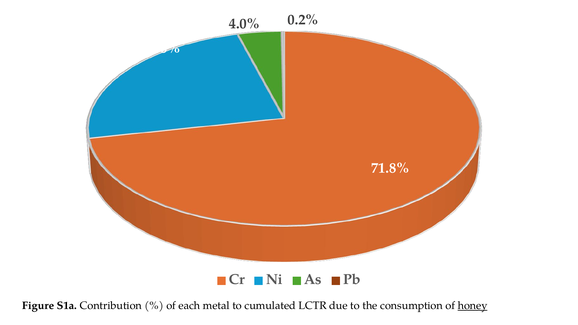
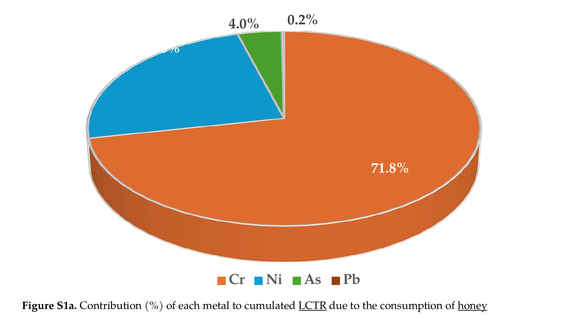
LCTR underline: none -> present
